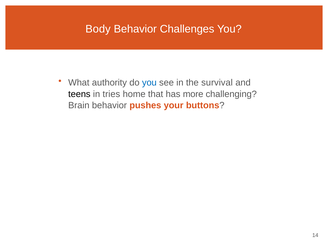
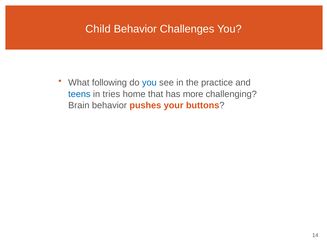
Body: Body -> Child
authority: authority -> following
survival: survival -> practice
teens colour: black -> blue
